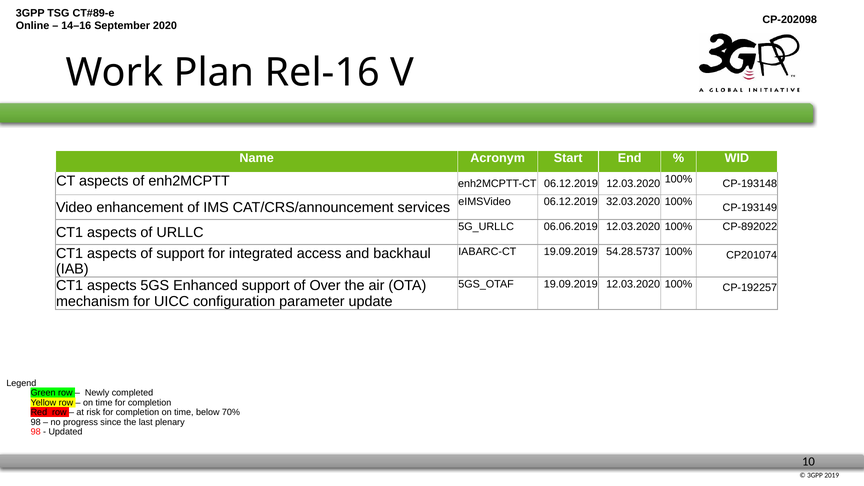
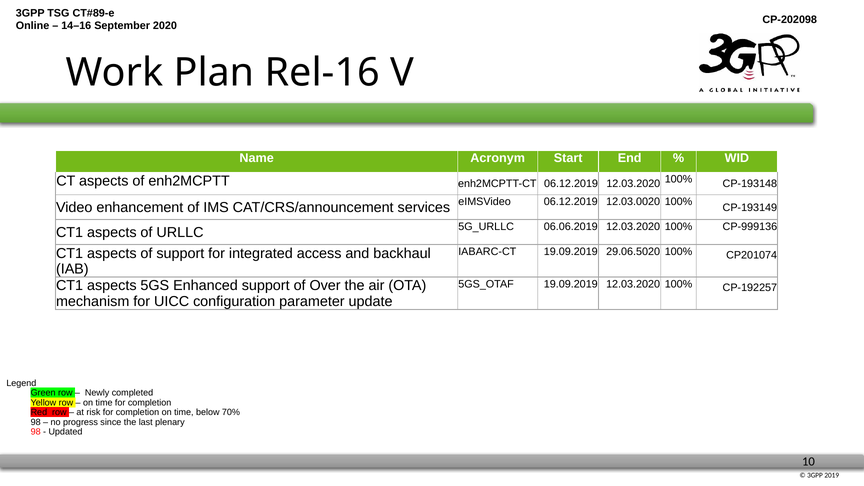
32.03.2020: 32.03.2020 -> 12.03.0020
CP-892022: CP-892022 -> CP-999136
54.28.5737: 54.28.5737 -> 29.06.5020
